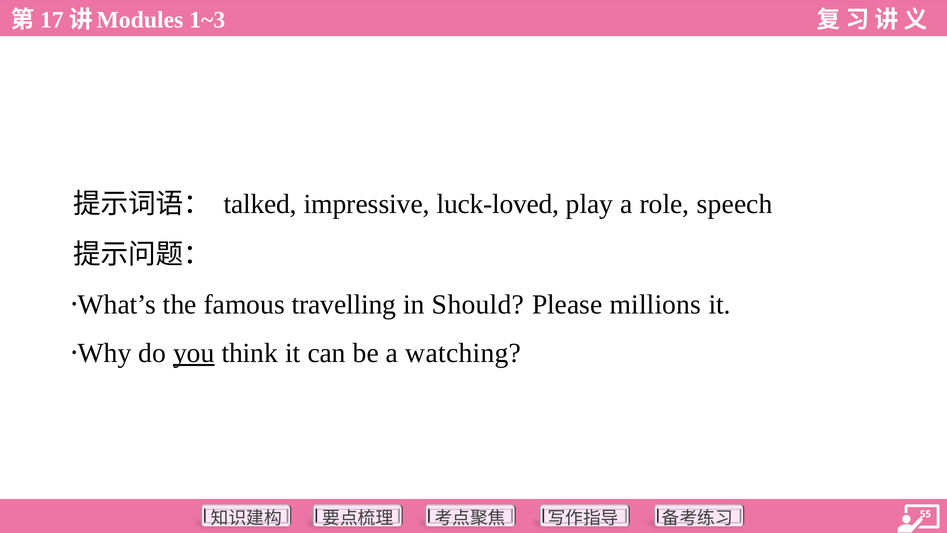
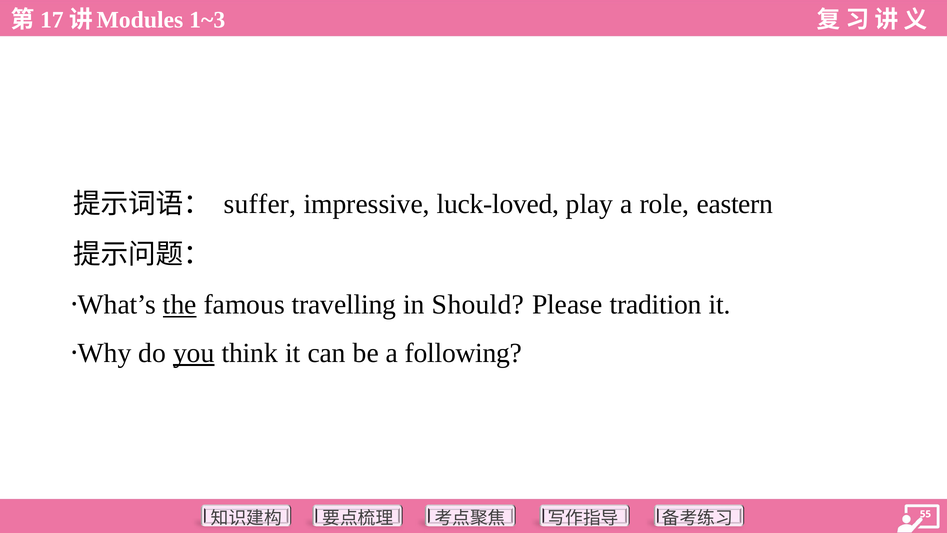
talked: talked -> suffer
speech: speech -> eastern
the underline: none -> present
millions: millions -> tradition
watching: watching -> following
